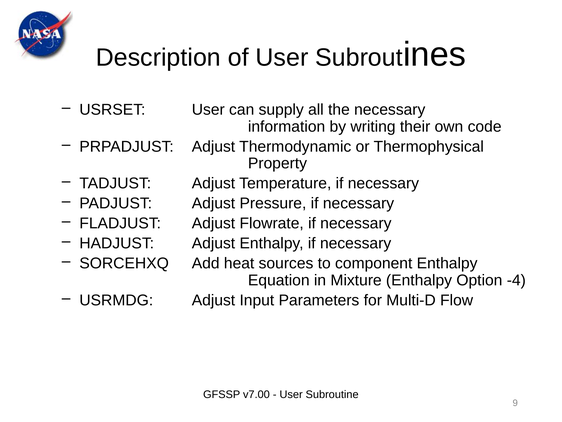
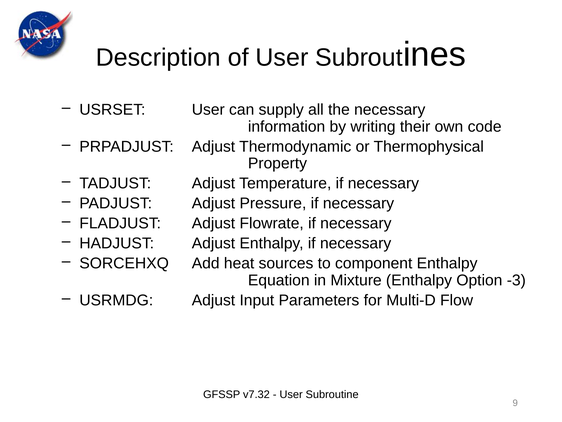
-4: -4 -> -3
v7.00: v7.00 -> v7.32
